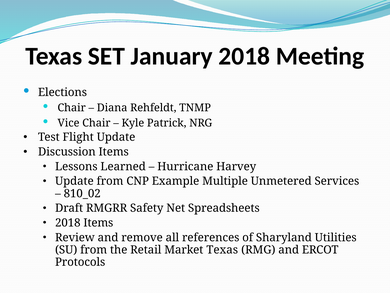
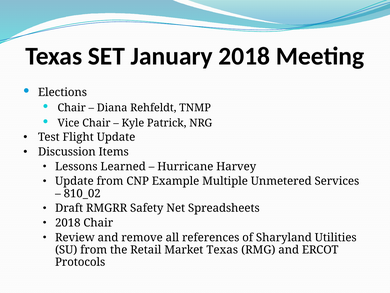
2018 Items: Items -> Chair
